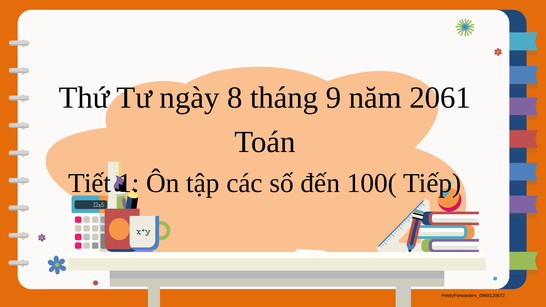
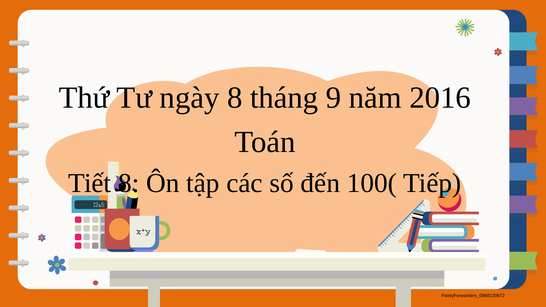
2061: 2061 -> 2016
Tiết 1: 1 -> 8
